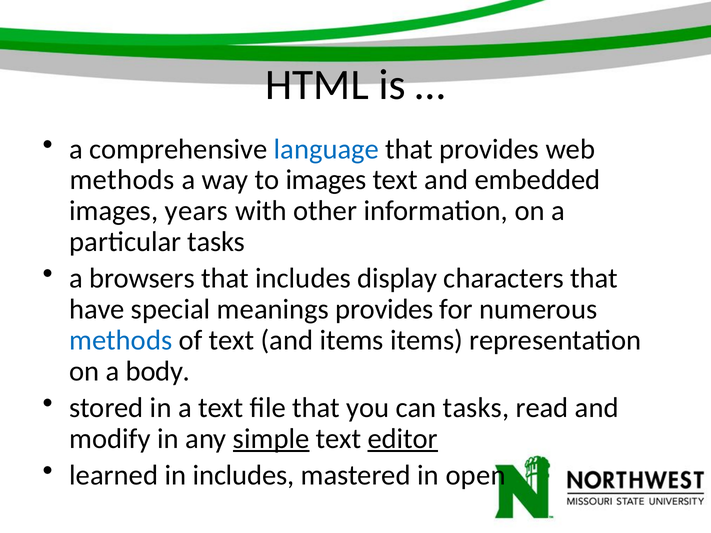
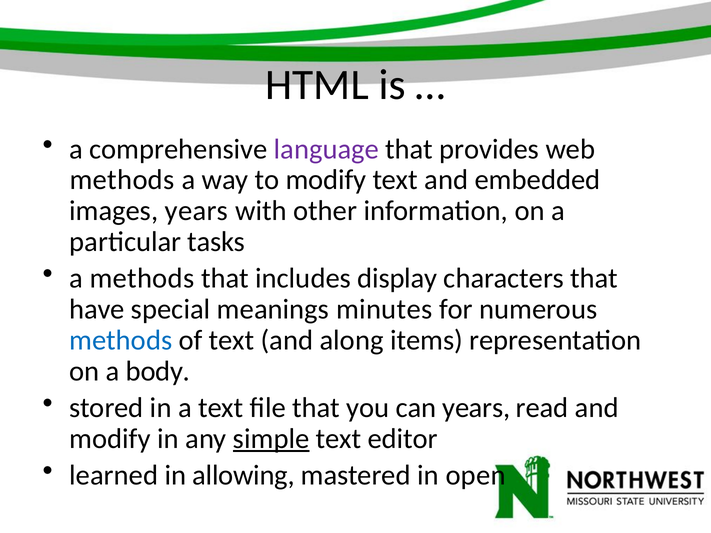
language colour: blue -> purple
to images: images -> modify
a browsers: browsers -> methods
meanings provides: provides -> minutes
and items: items -> along
can tasks: tasks -> years
editor underline: present -> none
in includes: includes -> allowing
